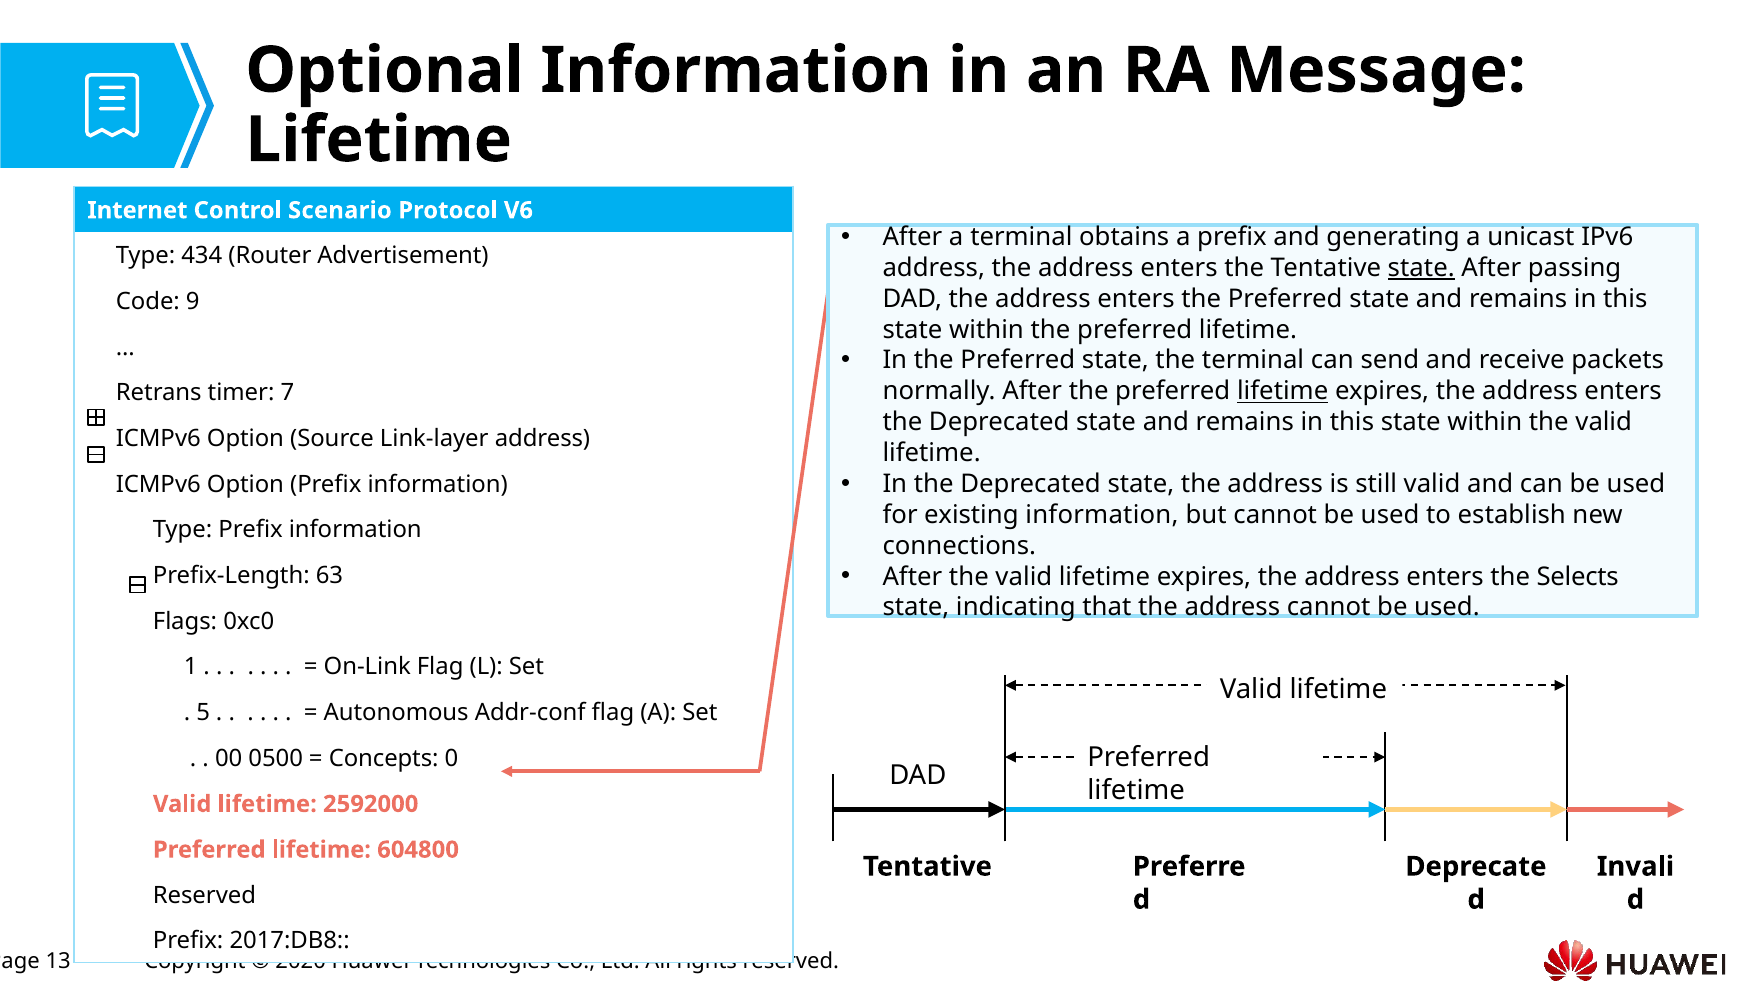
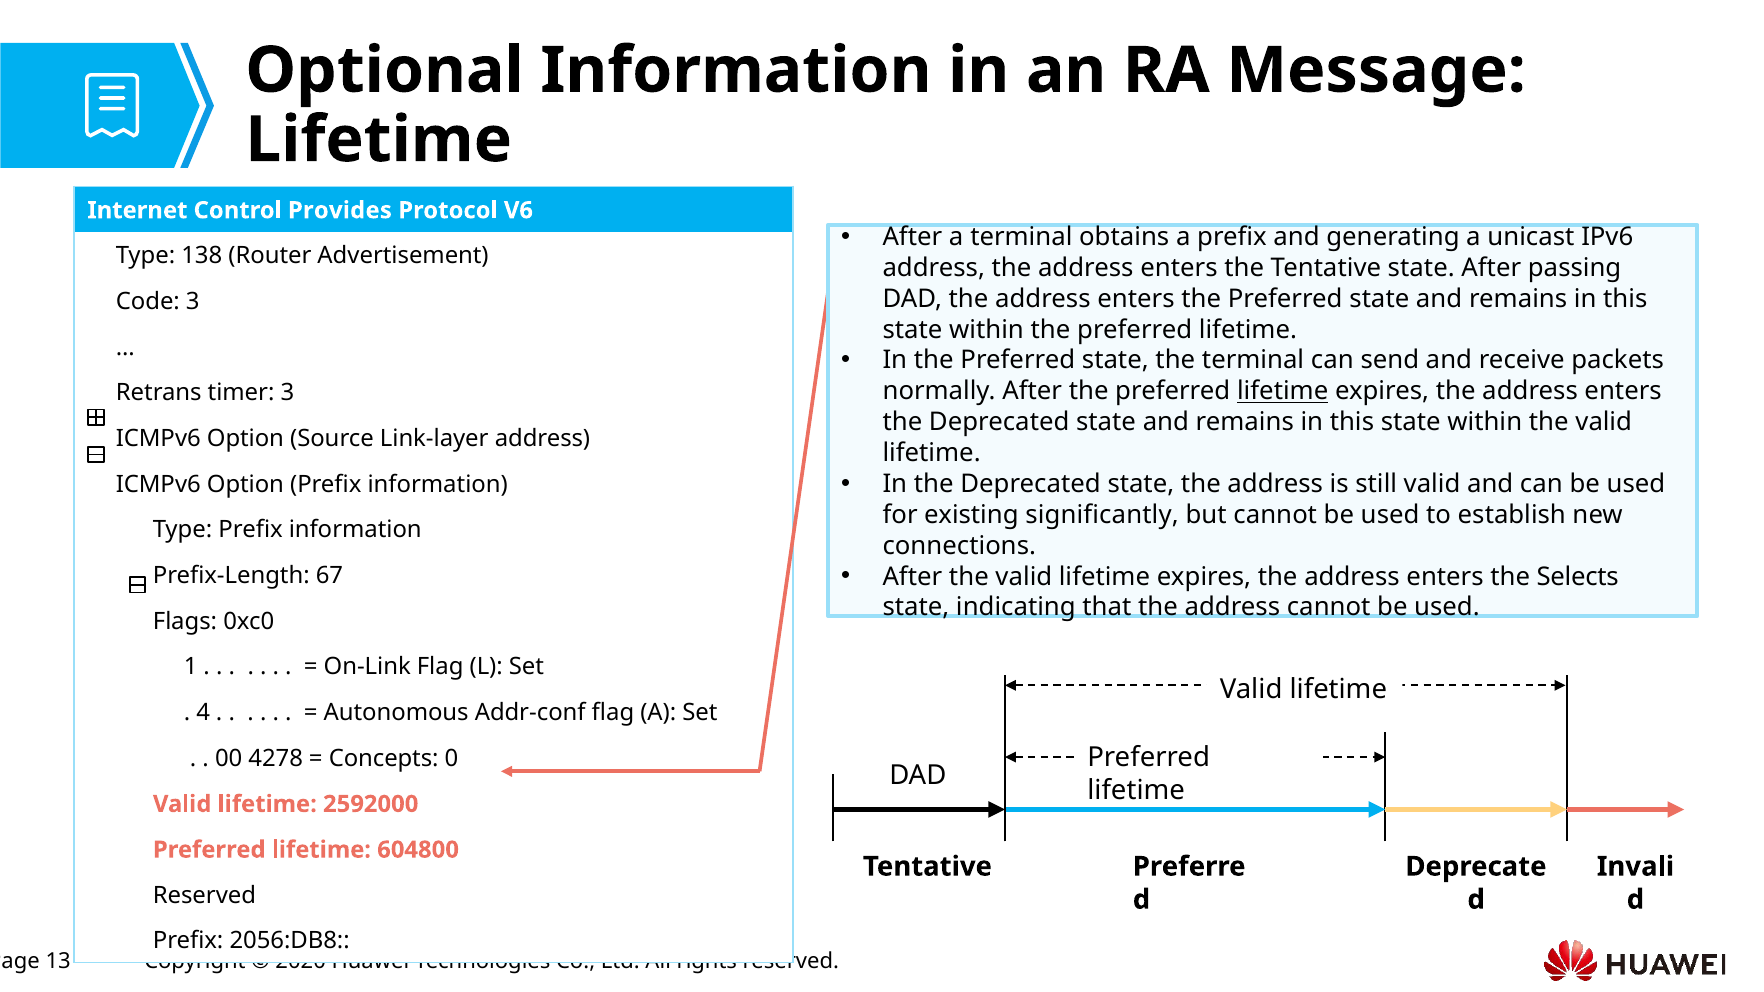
Scenario: Scenario -> Provides
434: 434 -> 138
state at (1421, 268) underline: present -> none
Code 9: 9 -> 3
timer 7: 7 -> 3
existing information: information -> significantly
63: 63 -> 67
5: 5 -> 4
0500: 0500 -> 4278
2017:DB8: 2017:DB8 -> 2056:DB8
